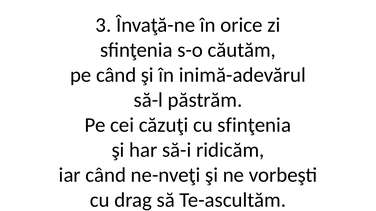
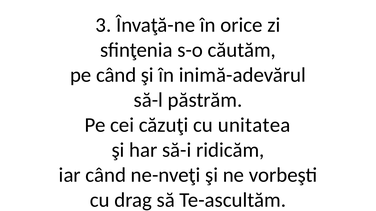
cu sfinţenia: sfinţenia -> unitatea
